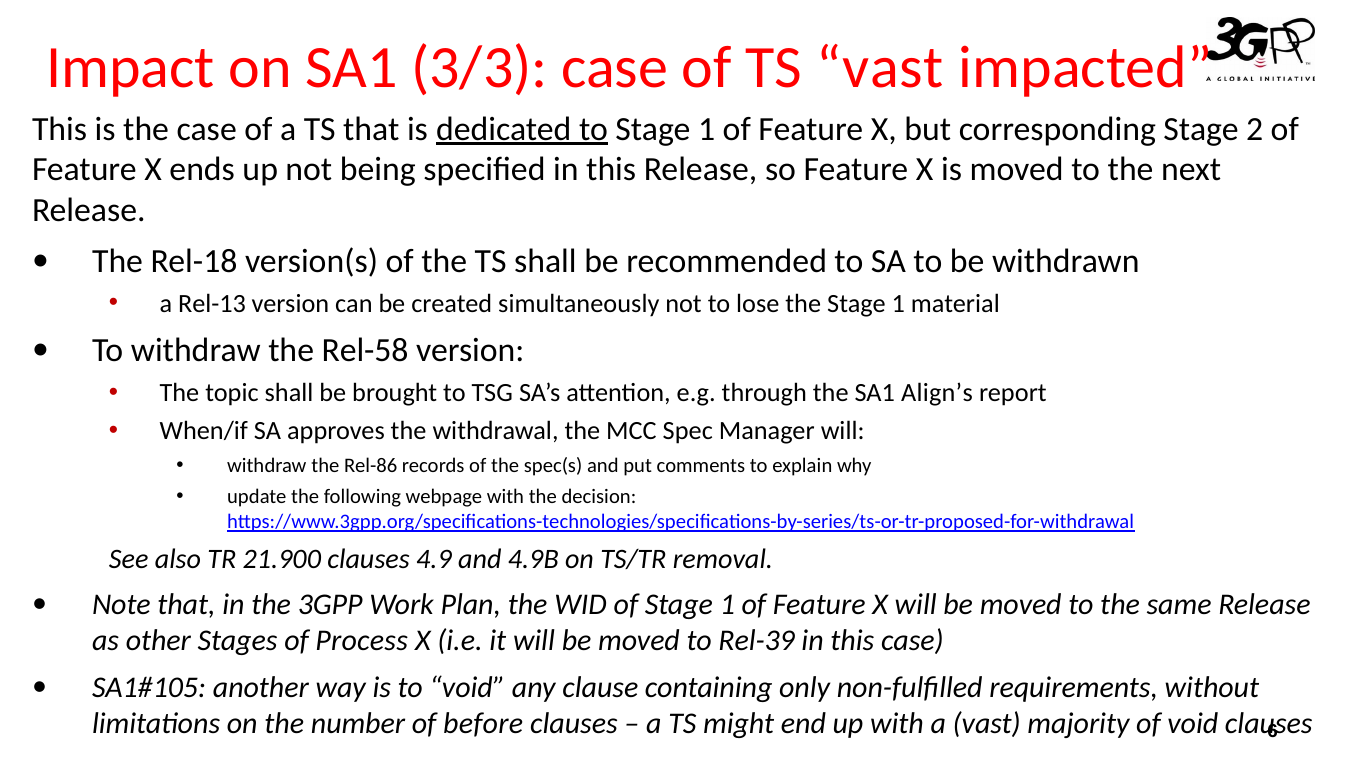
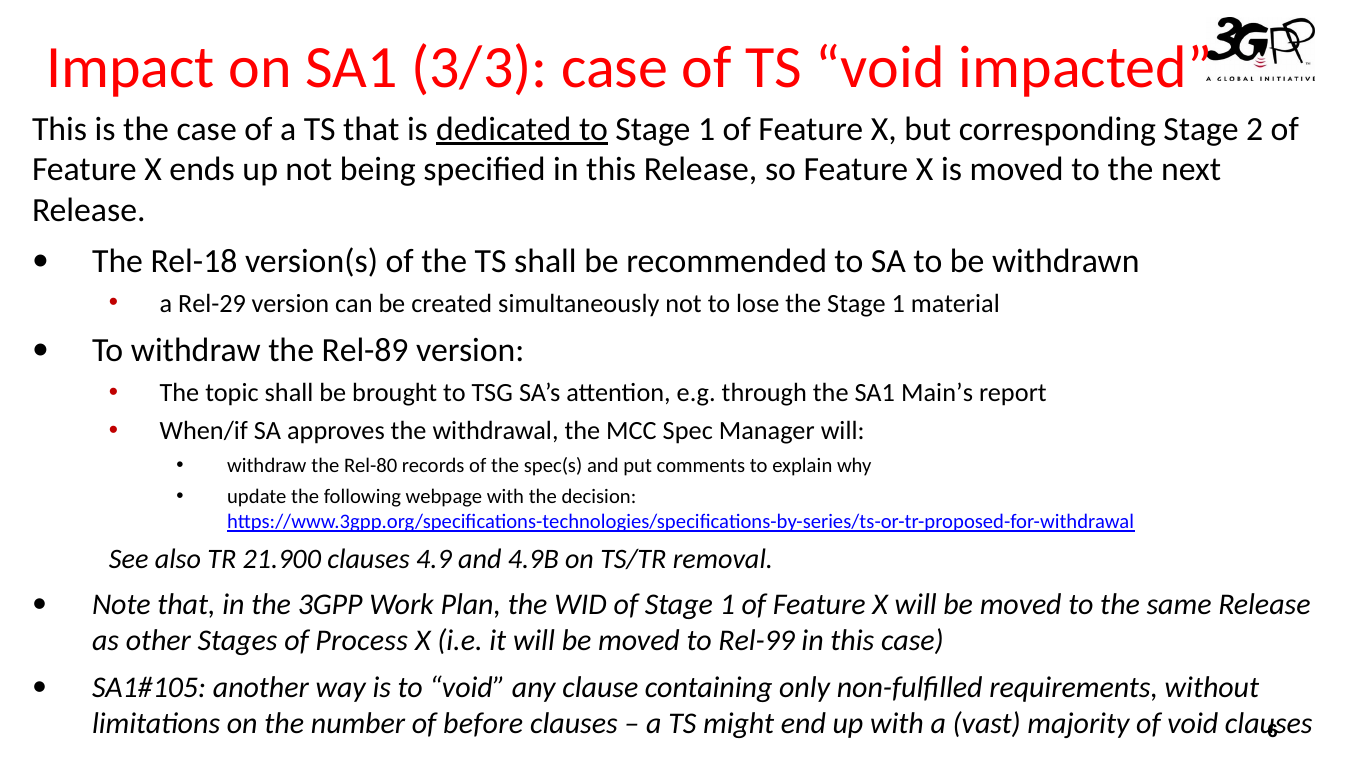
TS vast: vast -> void
Rel-13: Rel-13 -> Rel-29
Rel-58: Rel-58 -> Rel-89
Align’s: Align’s -> Main’s
Rel-86: Rel-86 -> Rel-80
Rel-39: Rel-39 -> Rel-99
